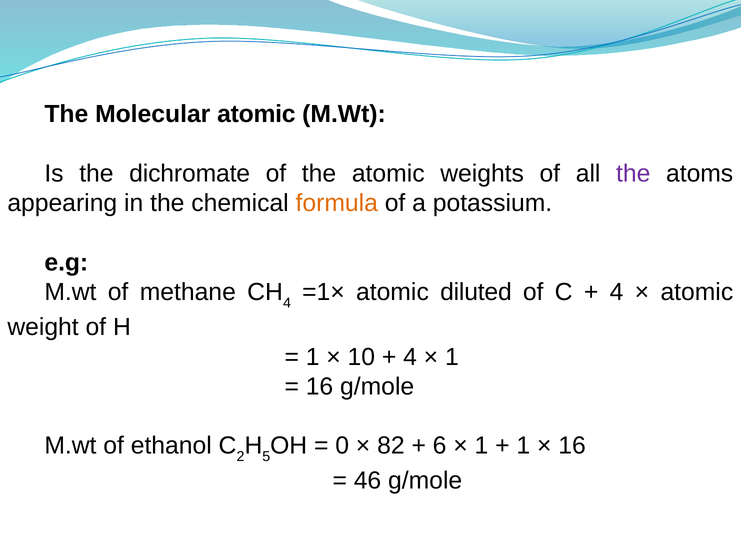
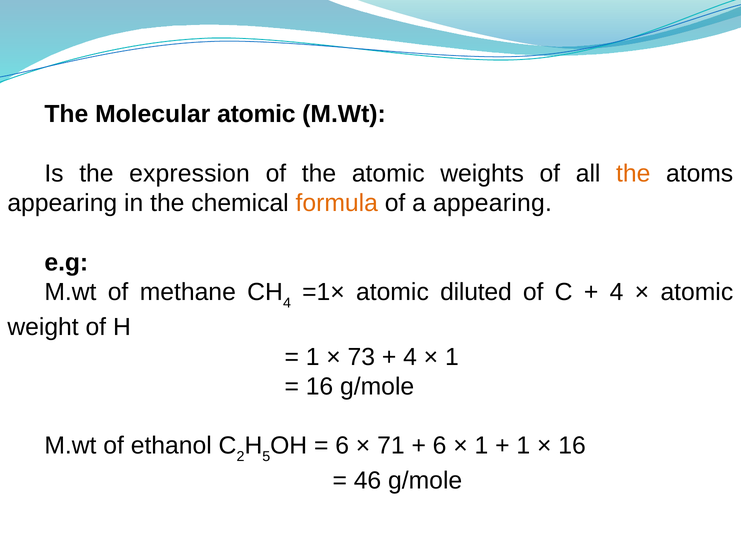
dichromate: dichromate -> expression
the at (633, 174) colour: purple -> orange
a potassium: potassium -> appearing
10: 10 -> 73
0 at (342, 446): 0 -> 6
82: 82 -> 71
